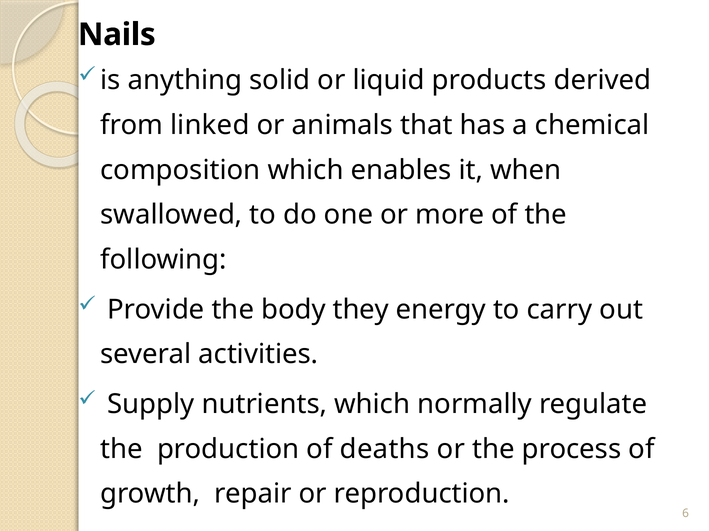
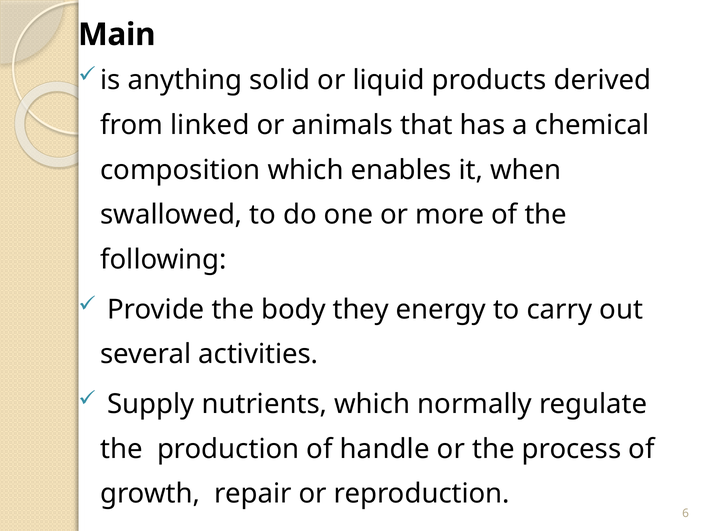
Nails: Nails -> Main
deaths: deaths -> handle
